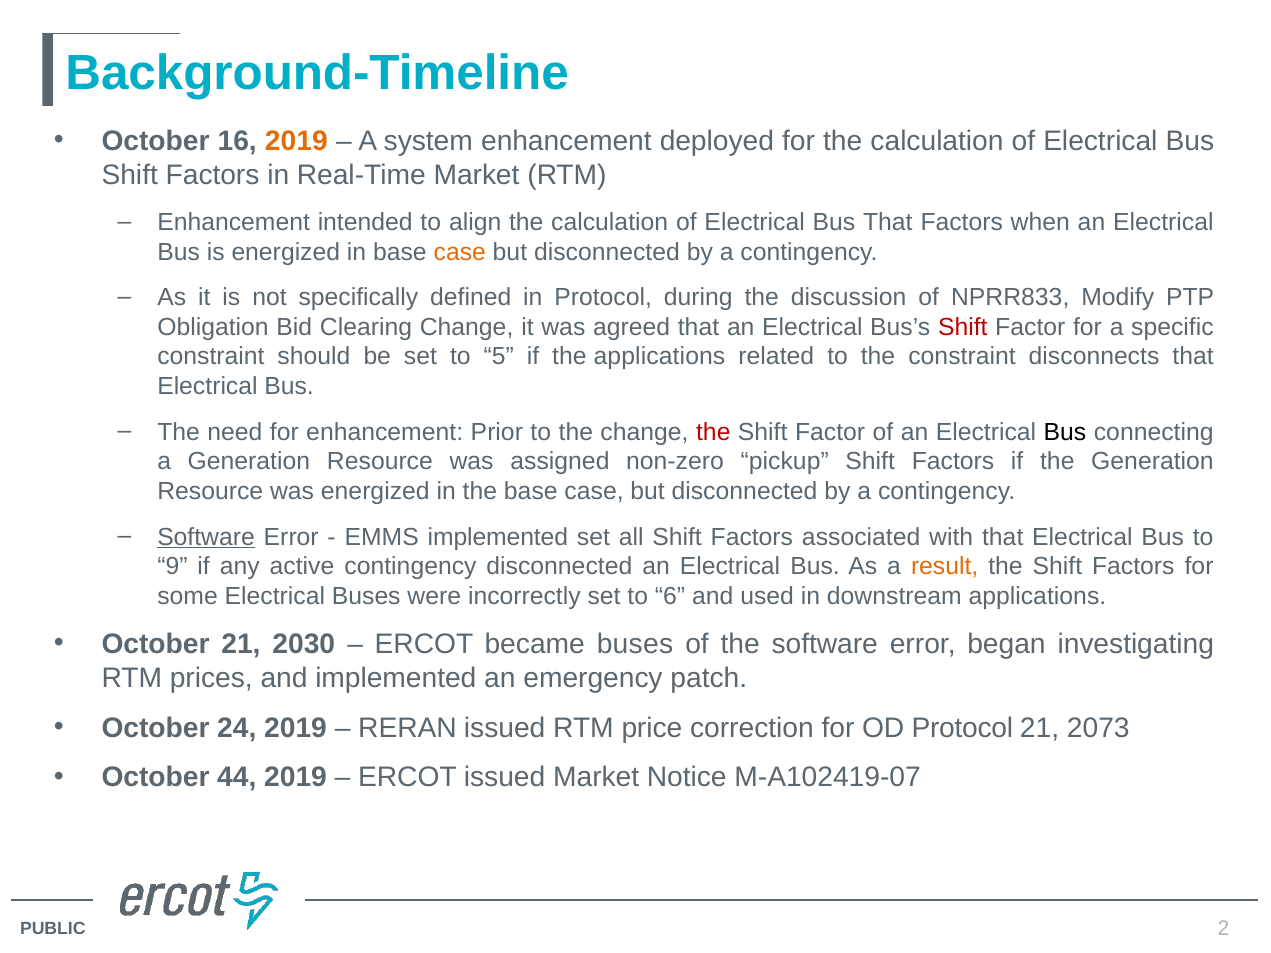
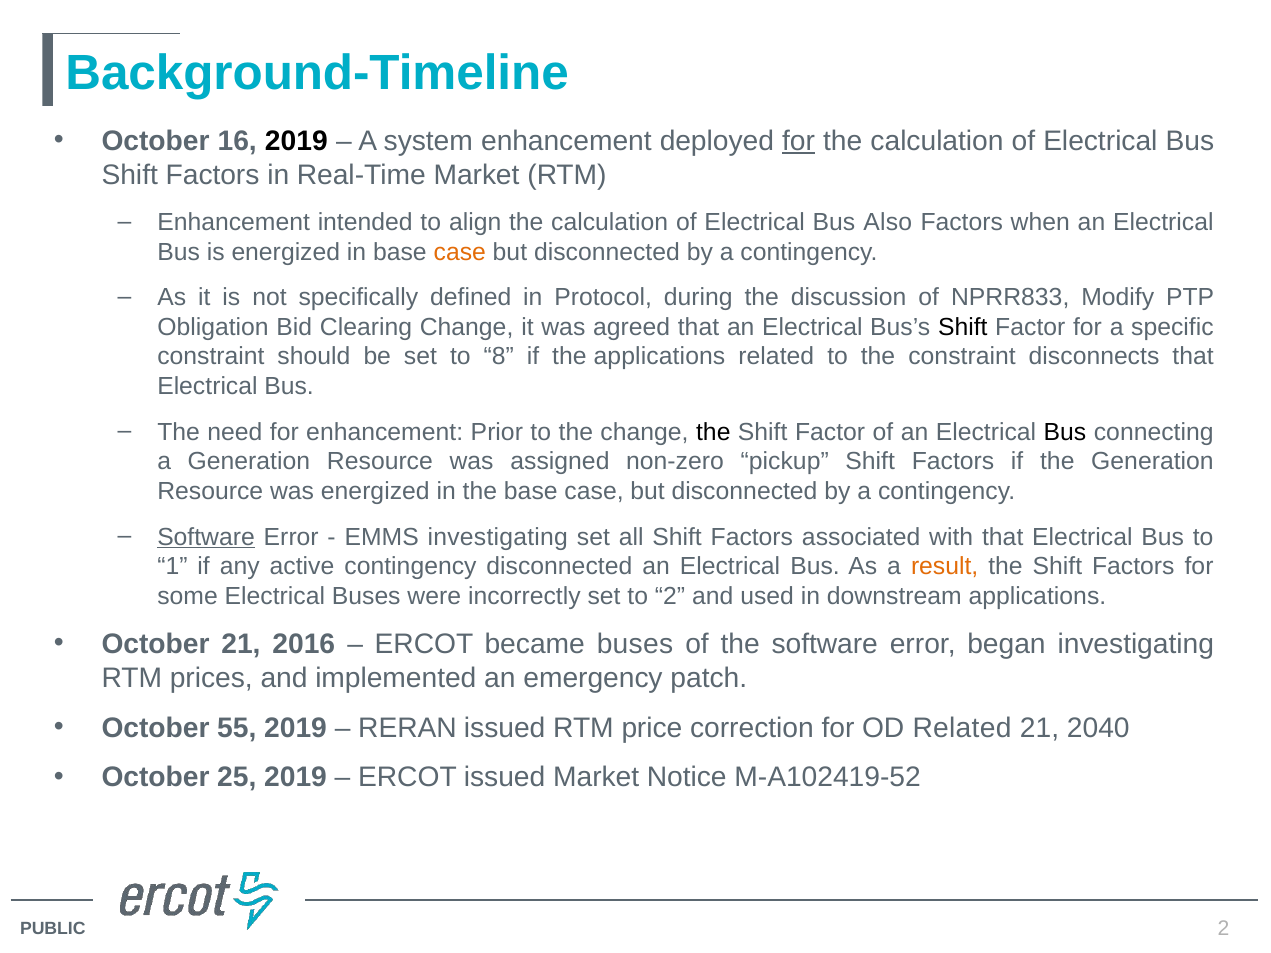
2019 at (296, 141) colour: orange -> black
for at (799, 141) underline: none -> present
Bus That: That -> Also
Shift at (963, 327) colour: red -> black
5: 5 -> 8
the at (713, 432) colour: red -> black
EMMS implemented: implemented -> investigating
9: 9 -> 1
to 6: 6 -> 2
2030: 2030 -> 2016
24: 24 -> 55
OD Protocol: Protocol -> Related
2073: 2073 -> 2040
44: 44 -> 25
M-A102419-07: M-A102419-07 -> M-A102419-52
